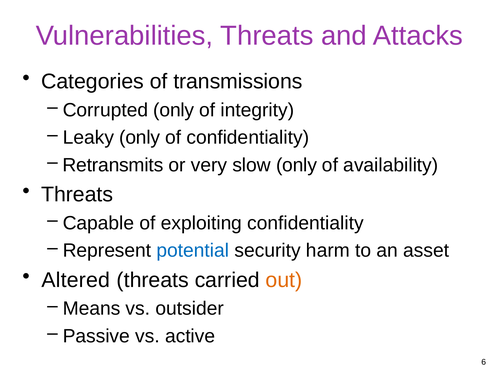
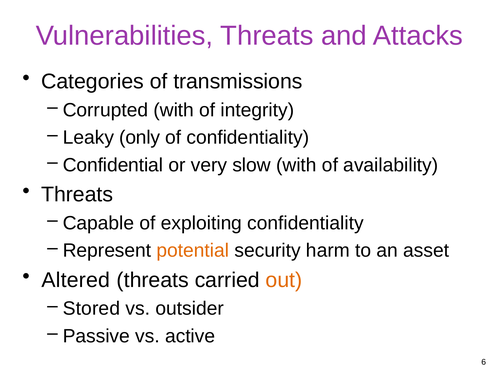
Corrupted only: only -> with
Retransmits: Retransmits -> Confidential
slow only: only -> with
potential colour: blue -> orange
Means: Means -> Stored
